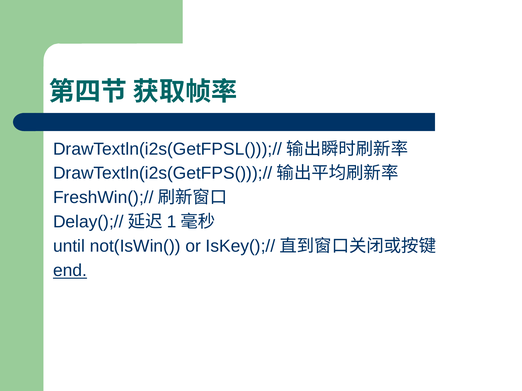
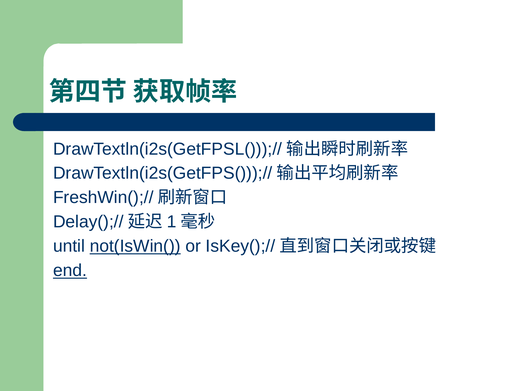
not(IsWin( underline: none -> present
